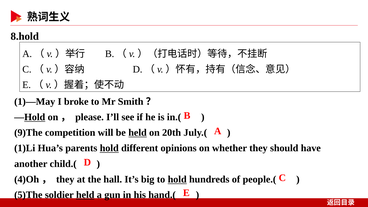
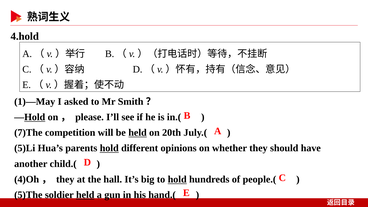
8.hold: 8.hold -> 4.hold
broke: broke -> asked
9)The: 9)The -> 7)The
1)Li: 1)Li -> 5)Li
